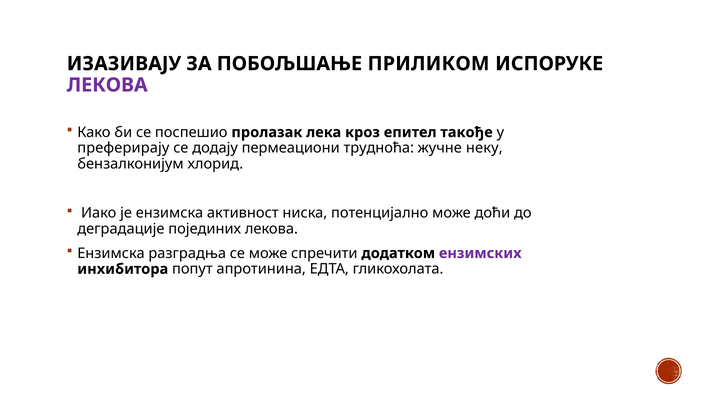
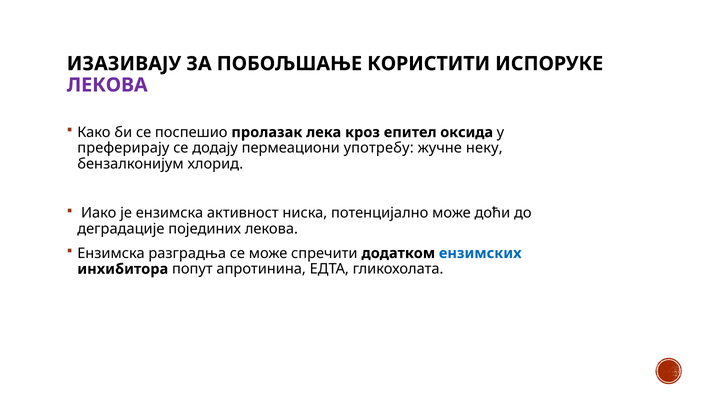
ПРИЛИКОМ: ПРИЛИКОМ -> КОРИСТИТИ
такође: такође -> оксида
трудноћа: трудноћа -> употребу
ензимских colour: purple -> blue
